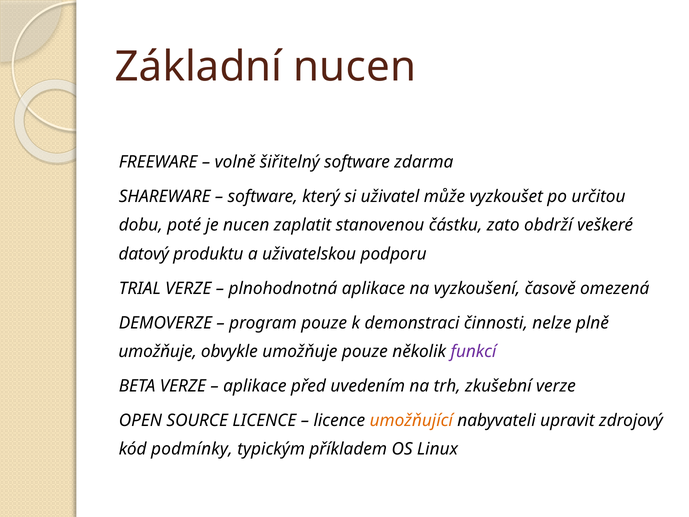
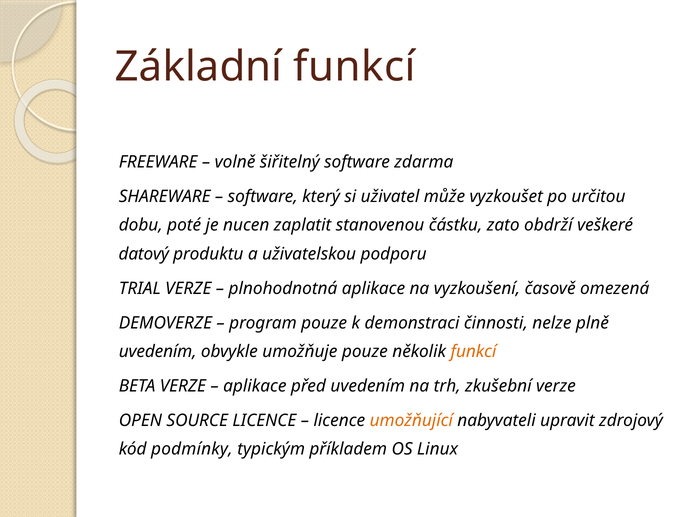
Základní nucen: nucen -> funkcí
umožňuje at (158, 351): umožňuje -> uvedením
funkcí at (474, 351) colour: purple -> orange
